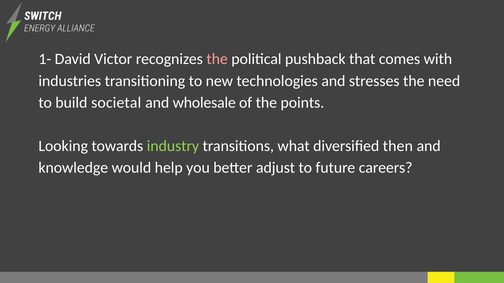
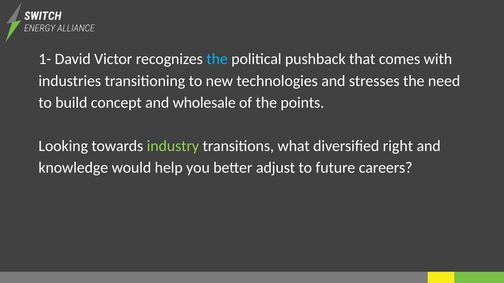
the at (217, 59) colour: pink -> light blue
societal: societal -> concept
then: then -> right
